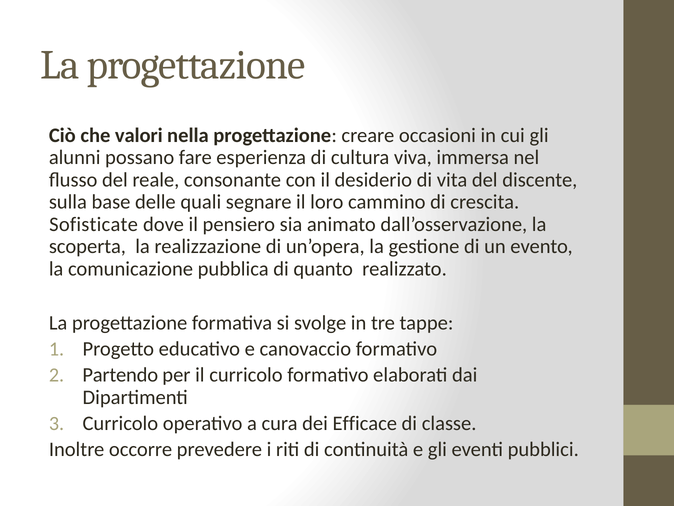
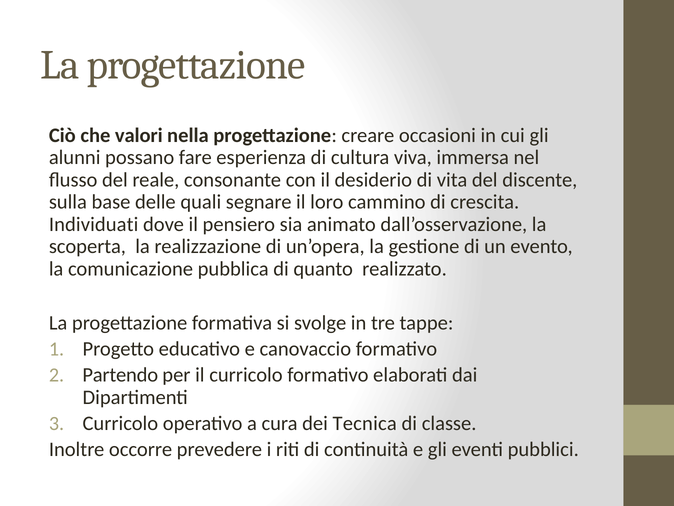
Sofisticate: Sofisticate -> Individuati
Efficace: Efficace -> Tecnica
